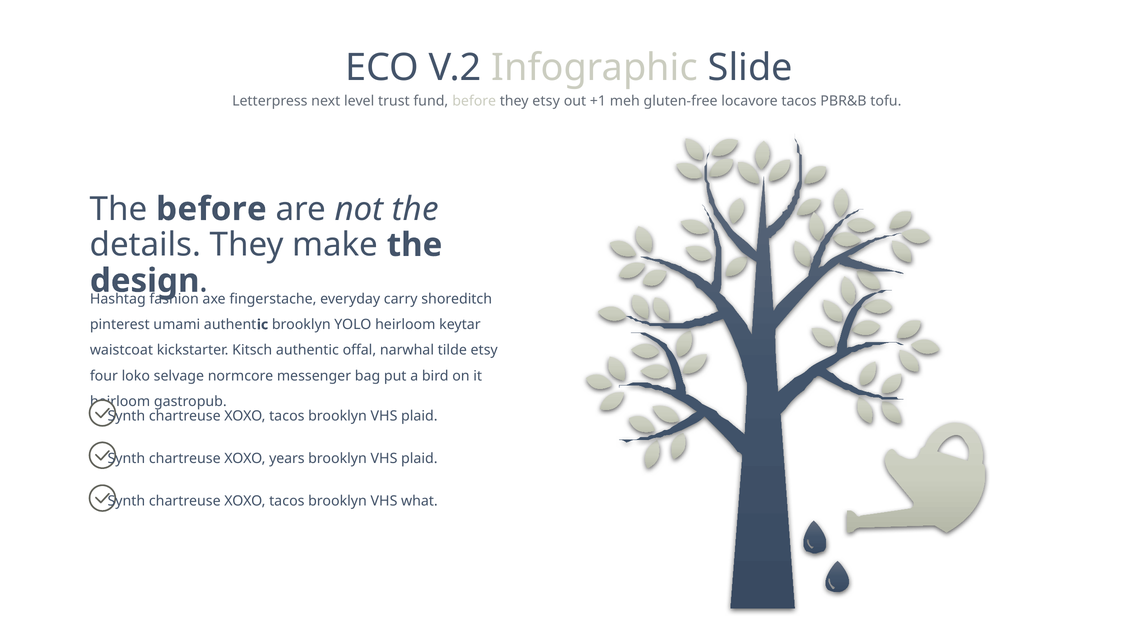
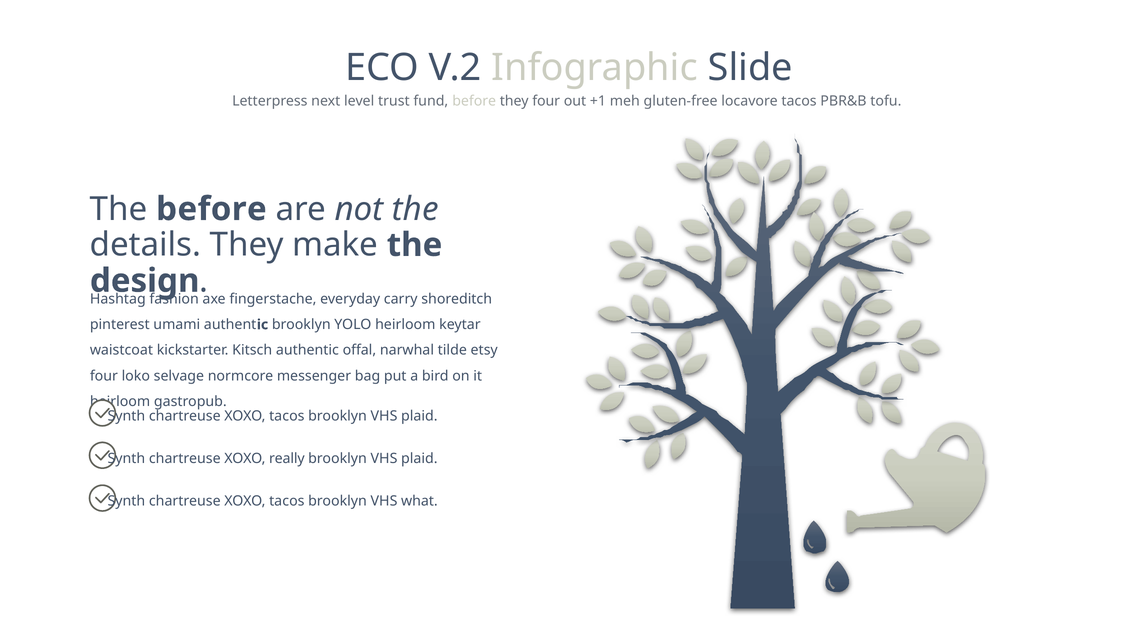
they etsy: etsy -> four
years: years -> really
